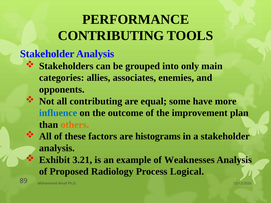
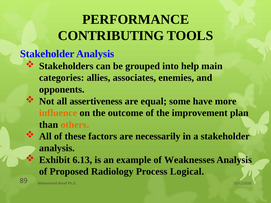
only: only -> help
all contributing: contributing -> assertiveness
influence colour: blue -> orange
histograms: histograms -> necessarily
3.21: 3.21 -> 6.13
